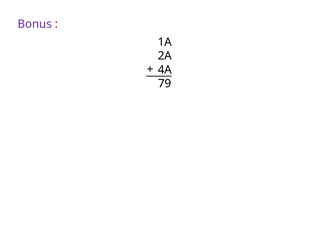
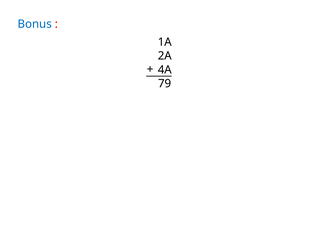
Bonus colour: purple -> blue
